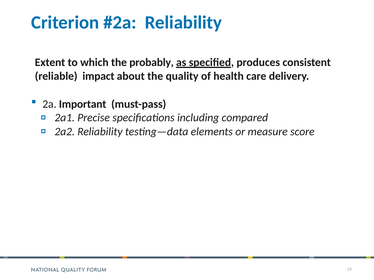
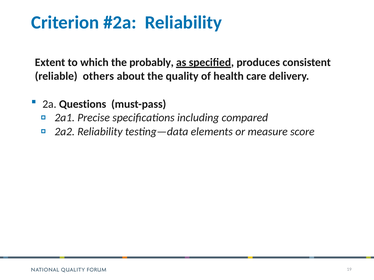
impact: impact -> others
Important: Important -> Questions
